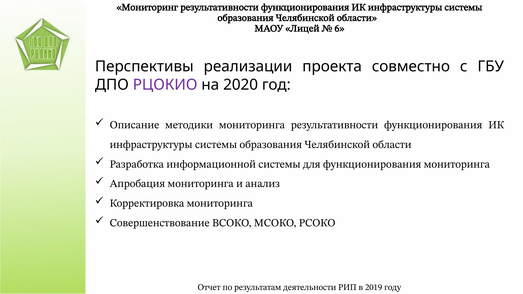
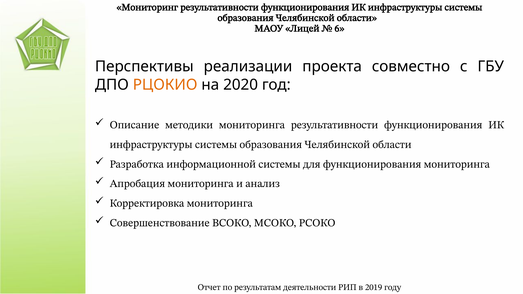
РЦОКИО colour: purple -> orange
